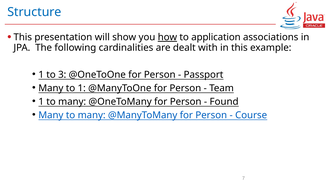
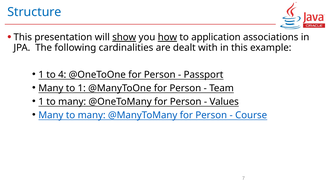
show underline: none -> present
3: 3 -> 4
Found: Found -> Values
